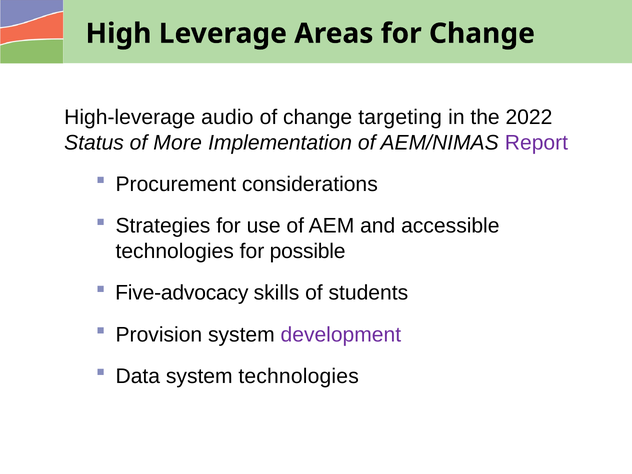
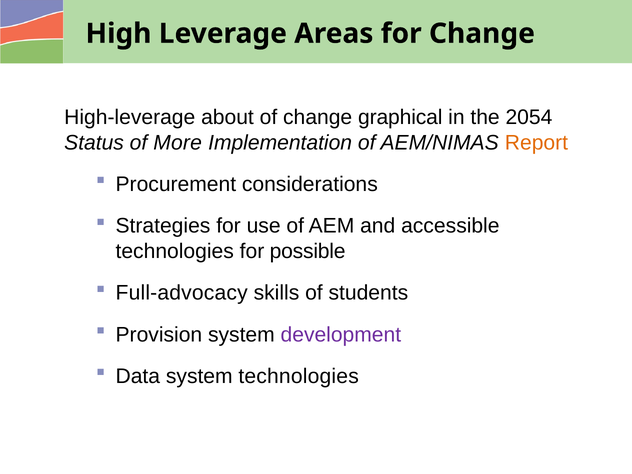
audio: audio -> about
targeting: targeting -> graphical
2022: 2022 -> 2054
Report colour: purple -> orange
Five-advocacy: Five-advocacy -> Full-advocacy
